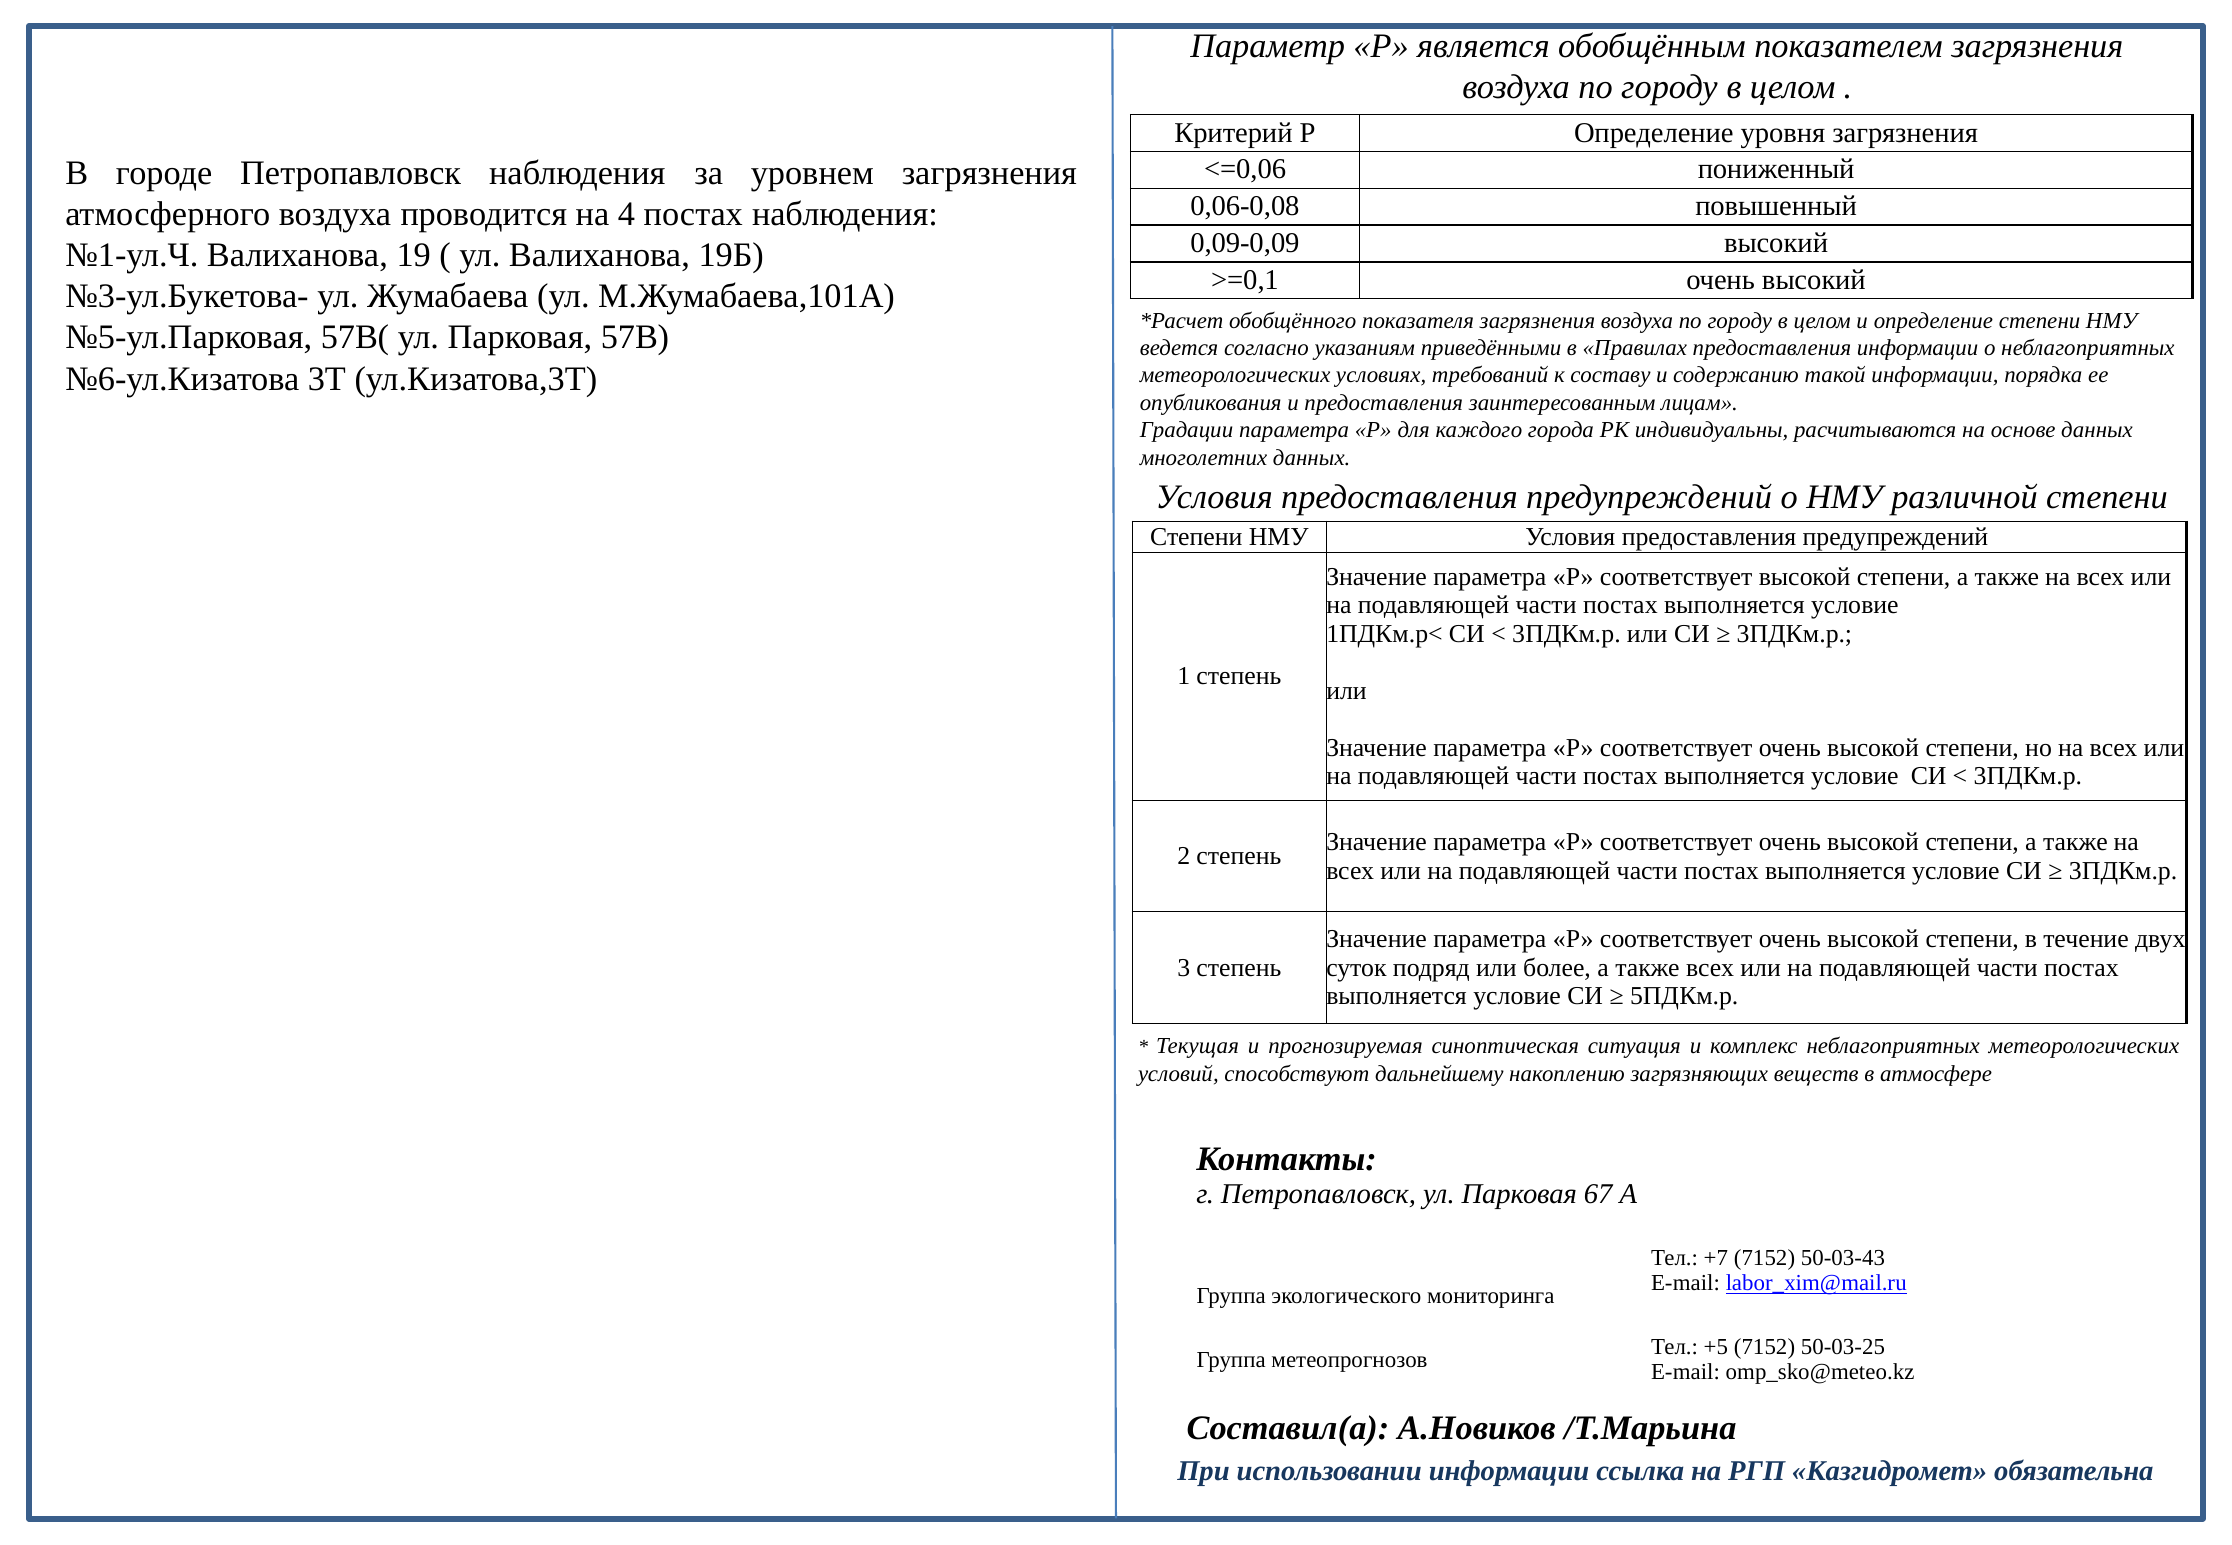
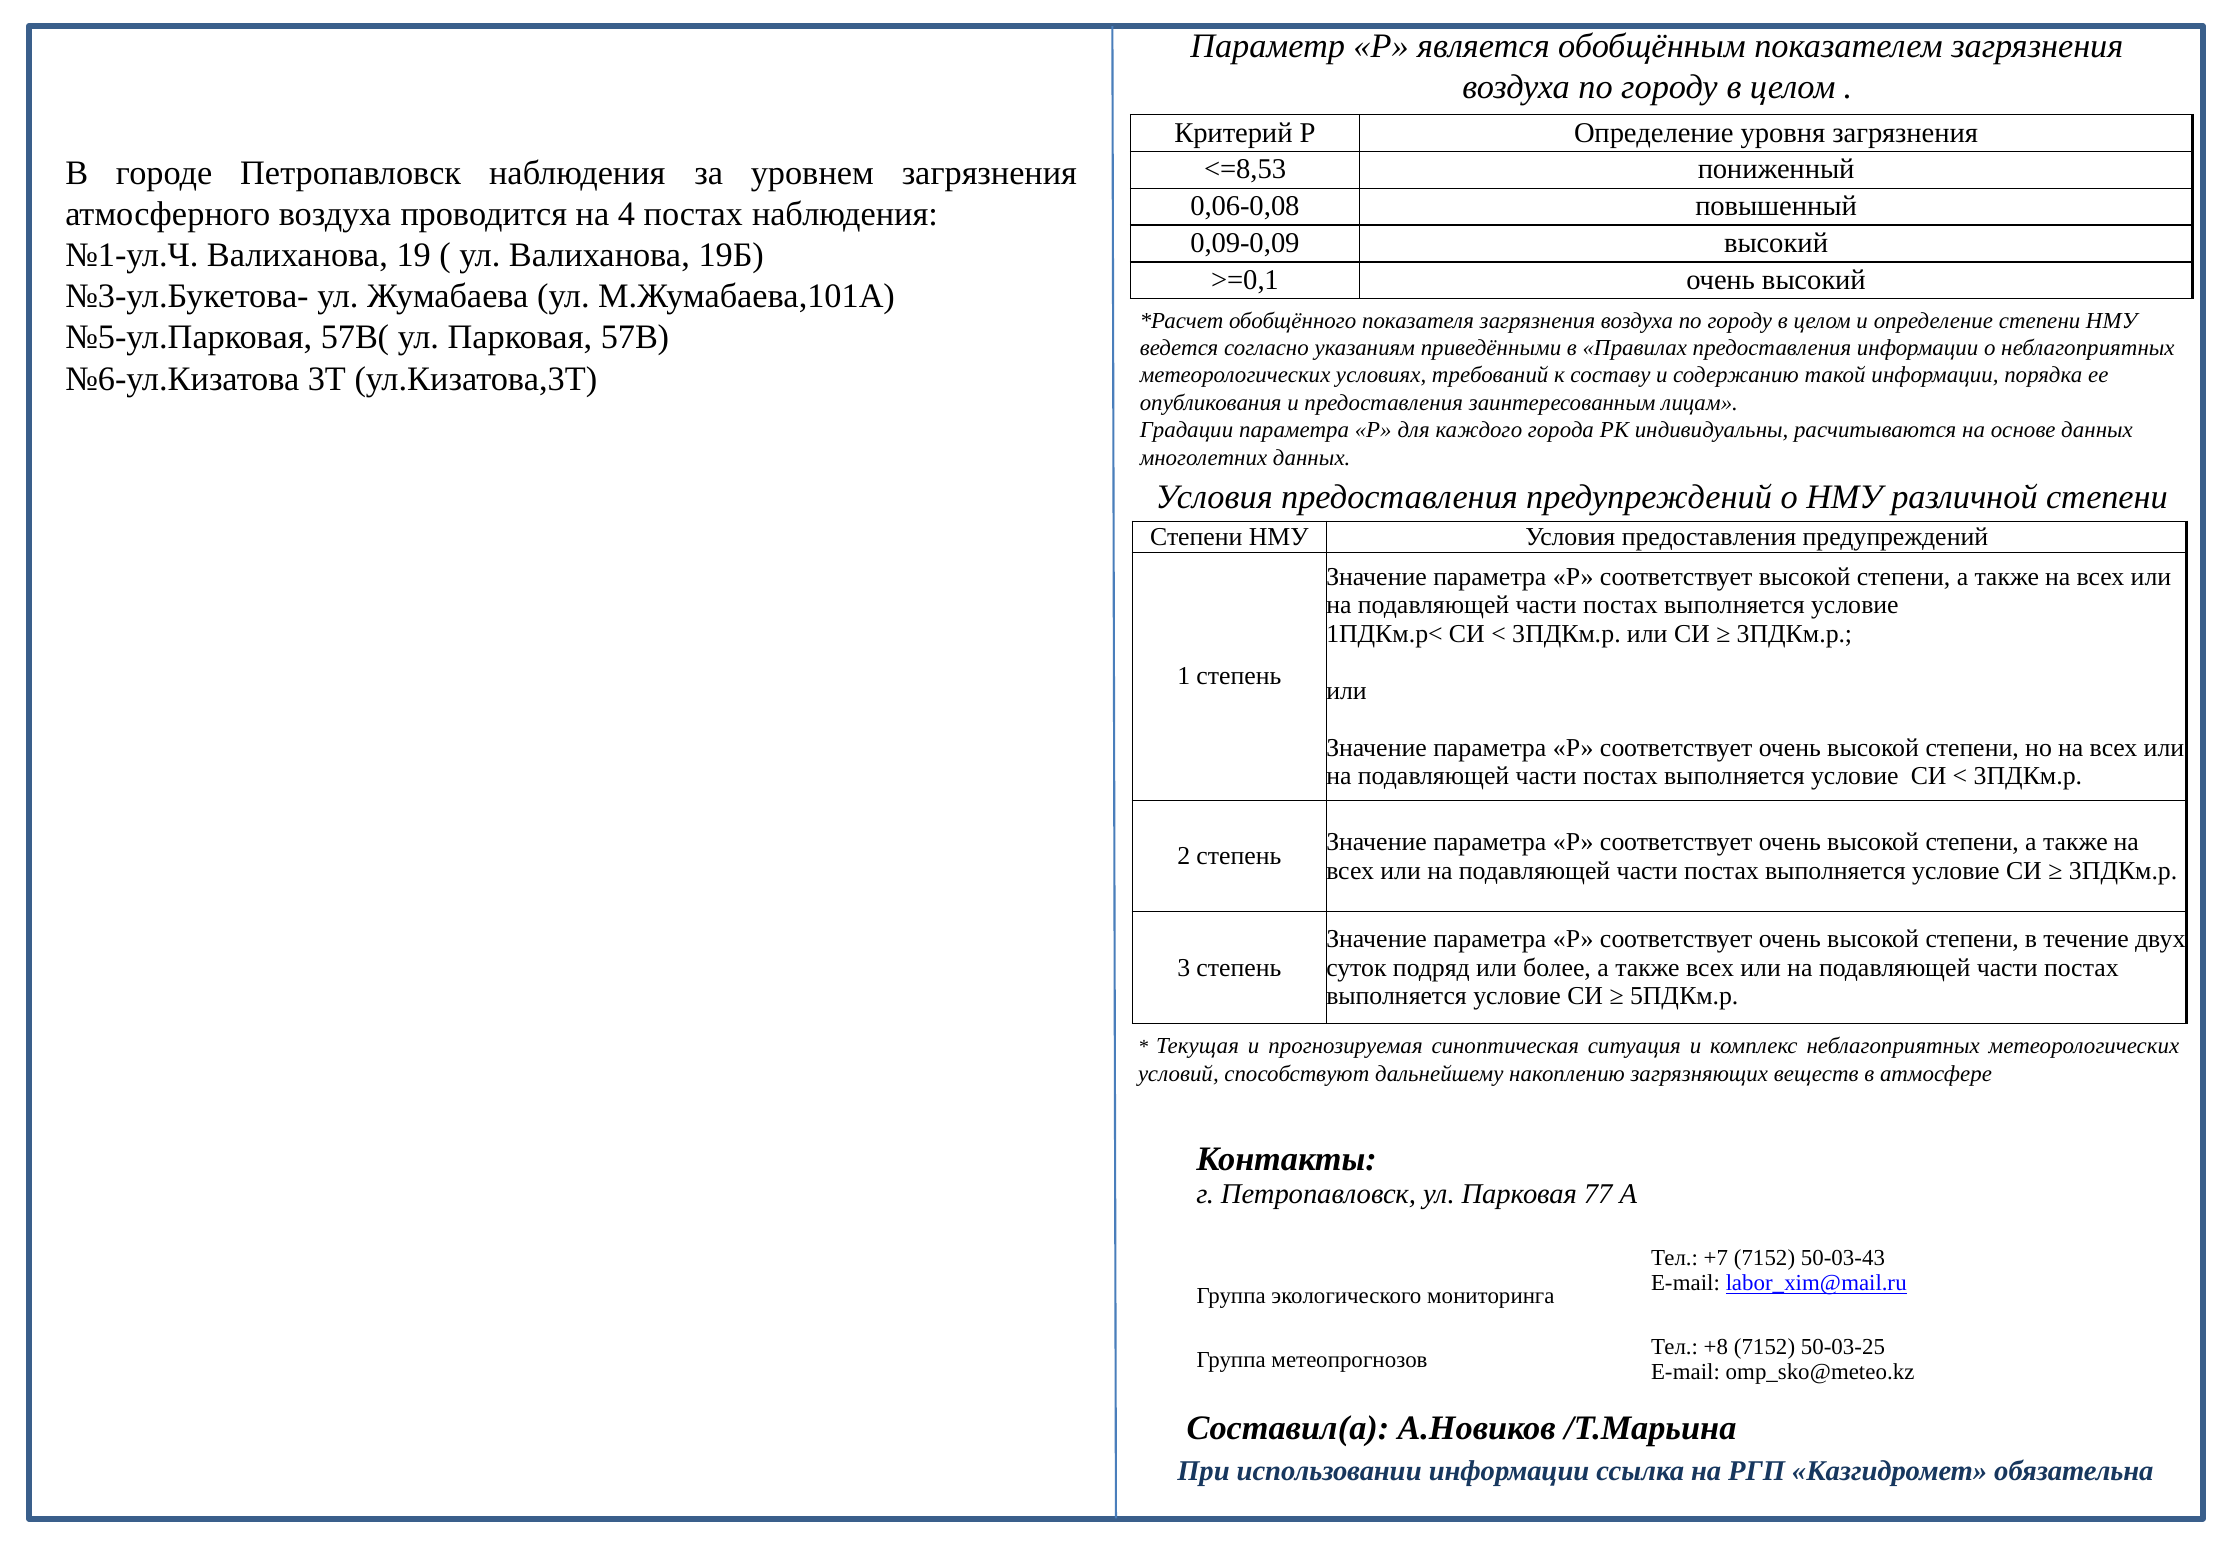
<=0,06: <=0,06 -> <=8,53
67: 67 -> 77
+5: +5 -> +8
